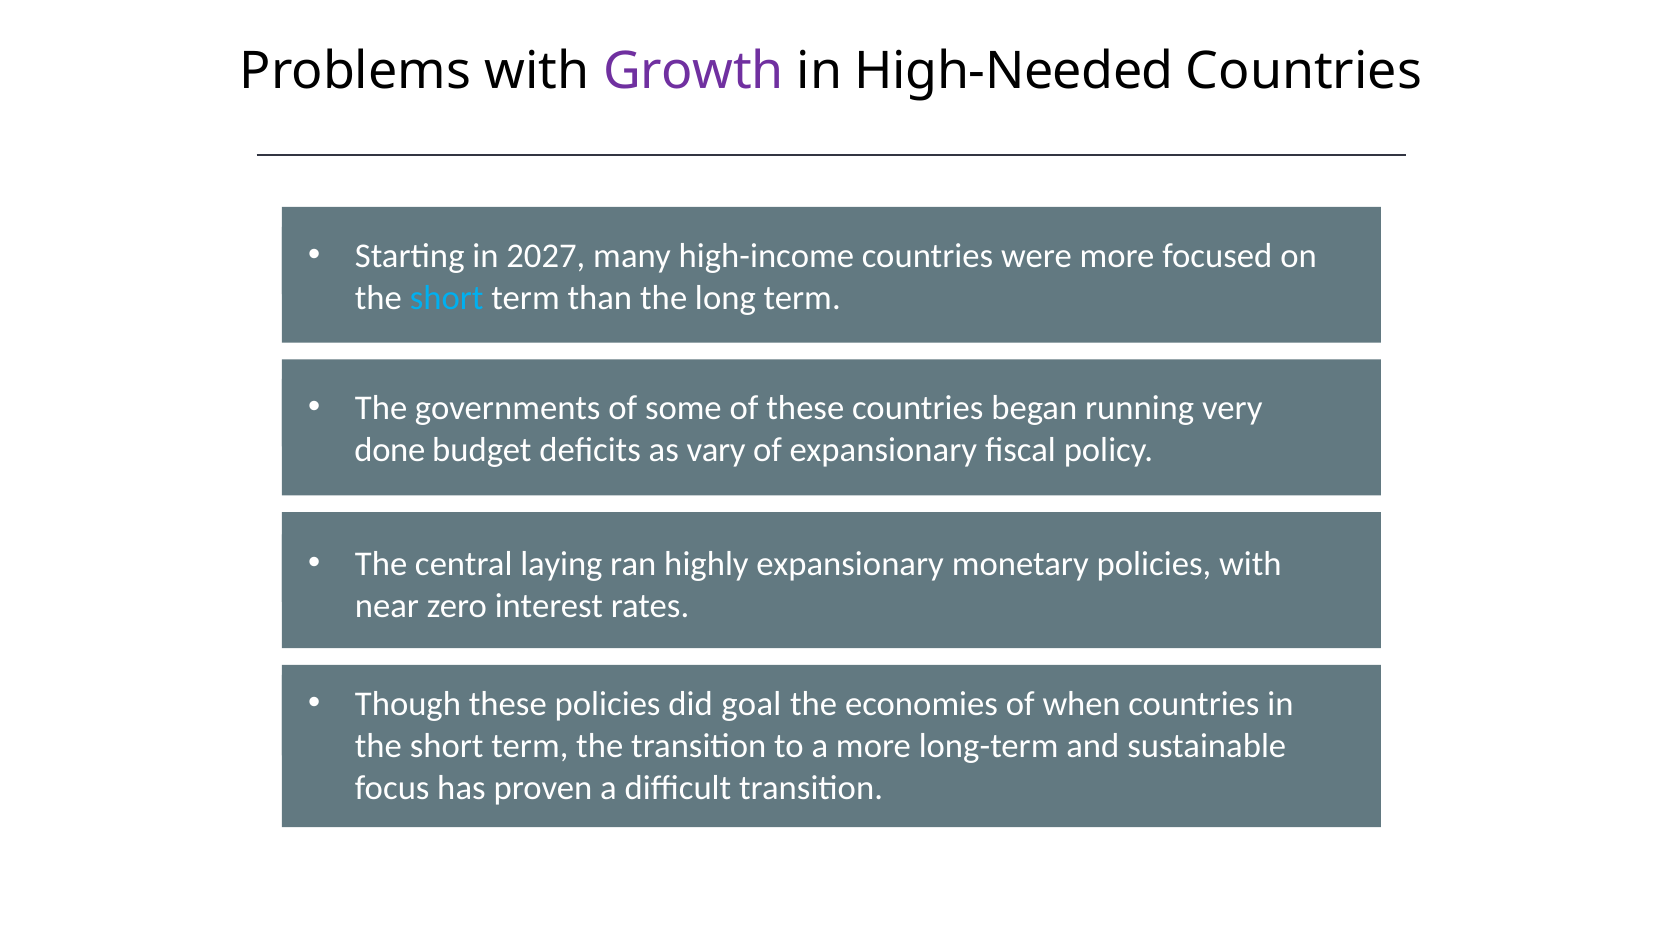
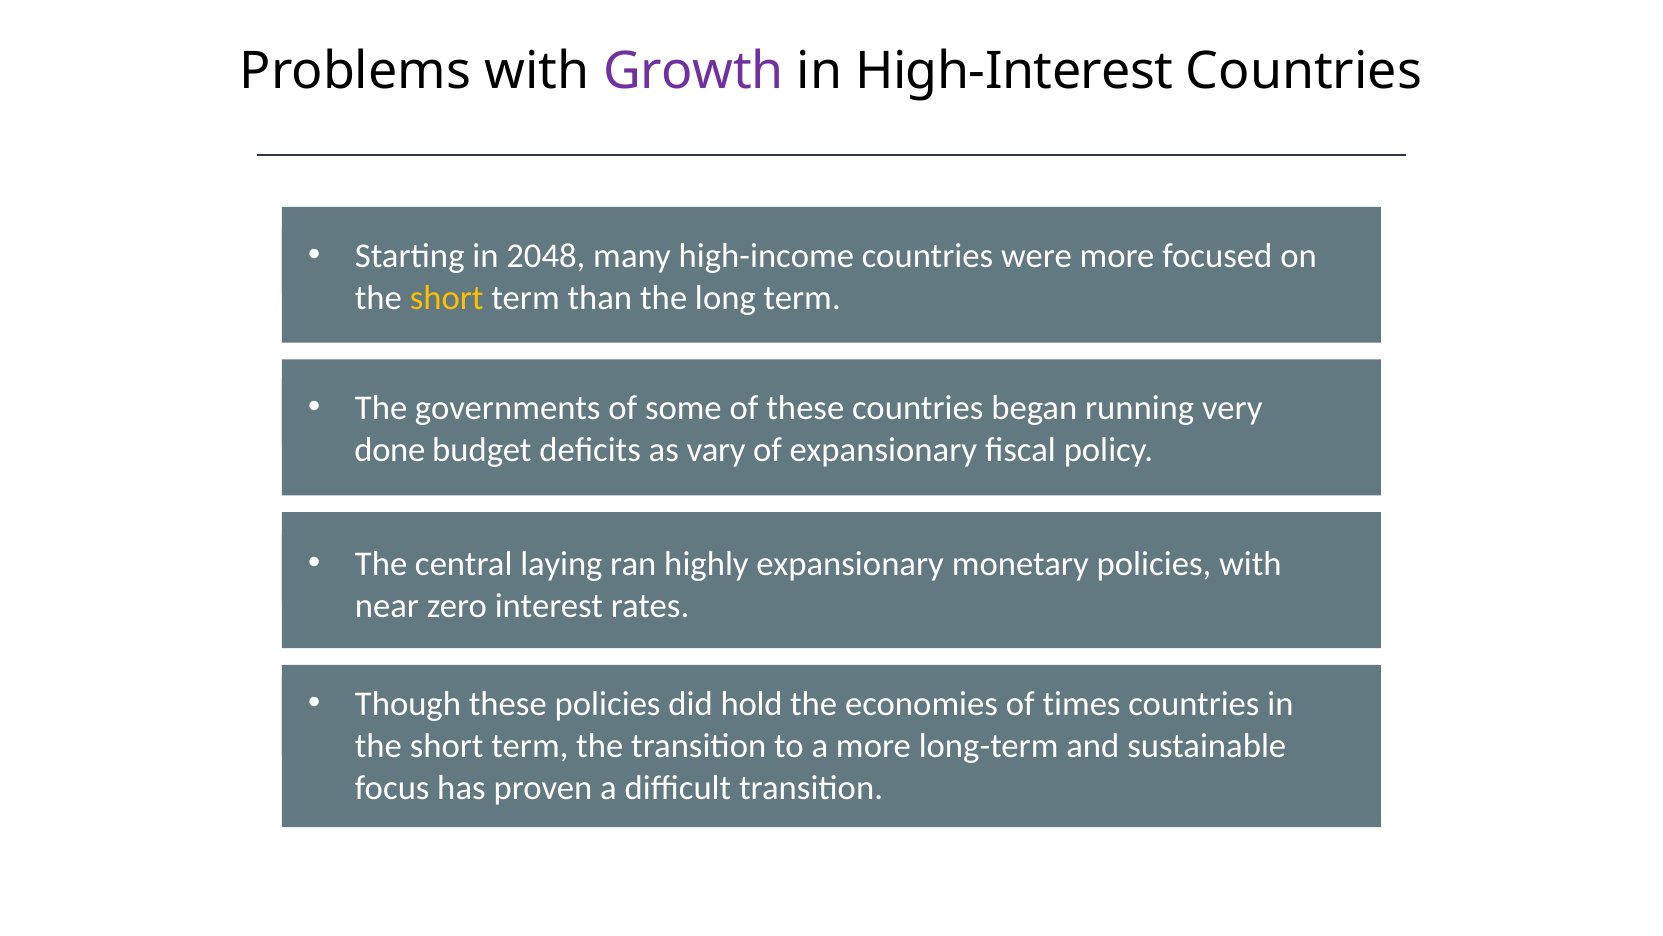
High-Needed: High-Needed -> High-Interest
2027: 2027 -> 2048
short at (447, 298) colour: light blue -> yellow
goal: goal -> hold
when: when -> times
